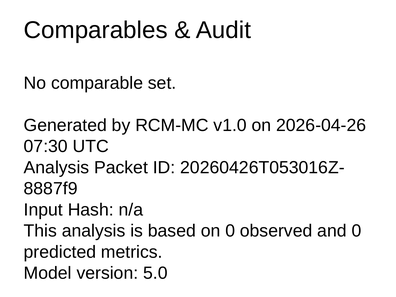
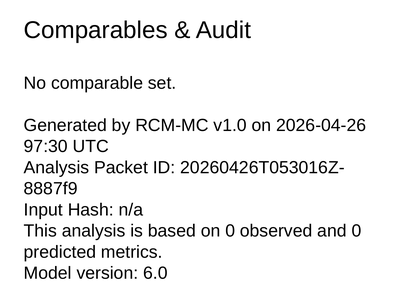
07:30: 07:30 -> 97:30
5.0: 5.0 -> 6.0
